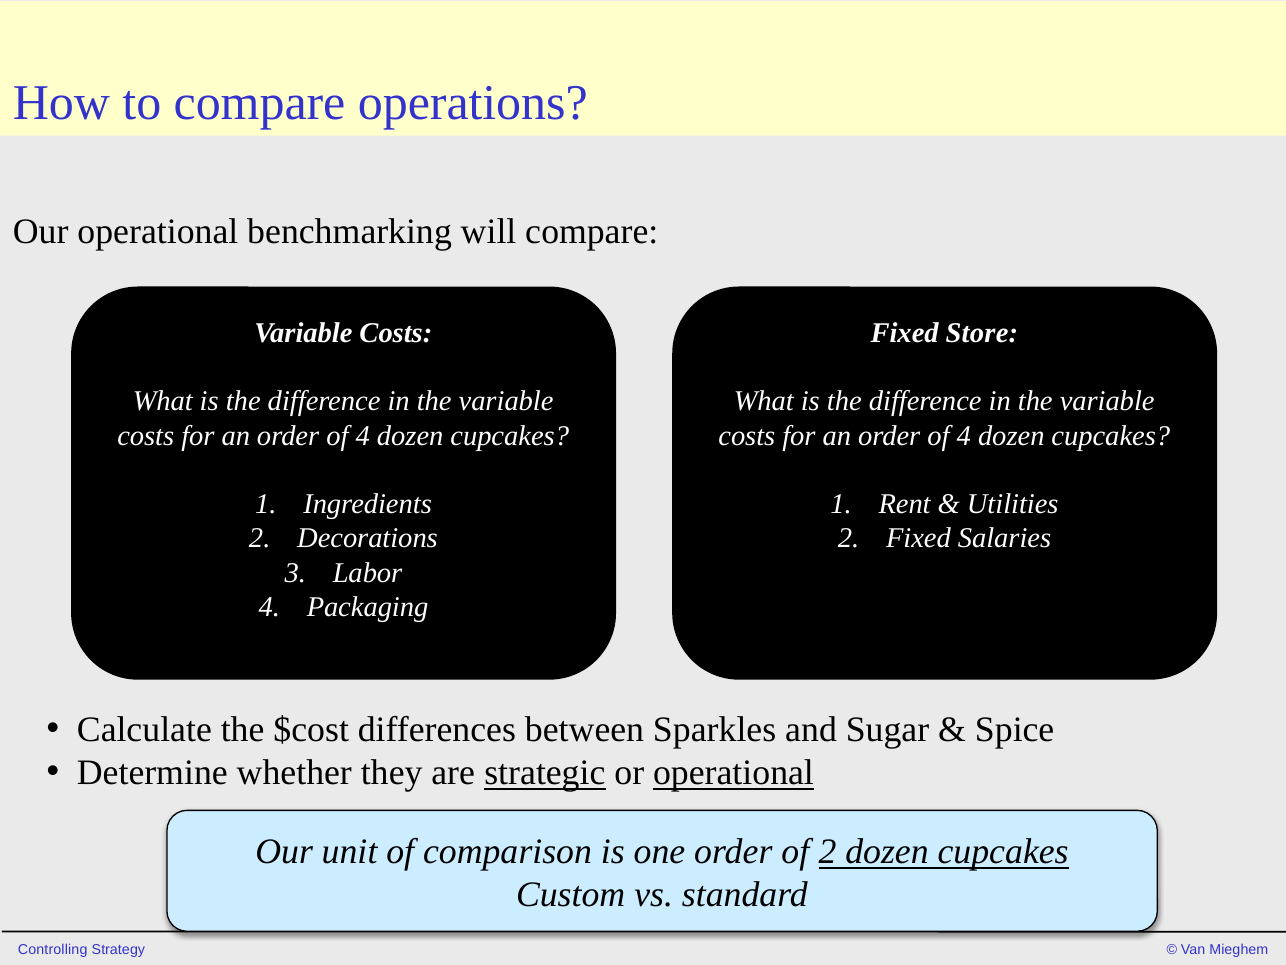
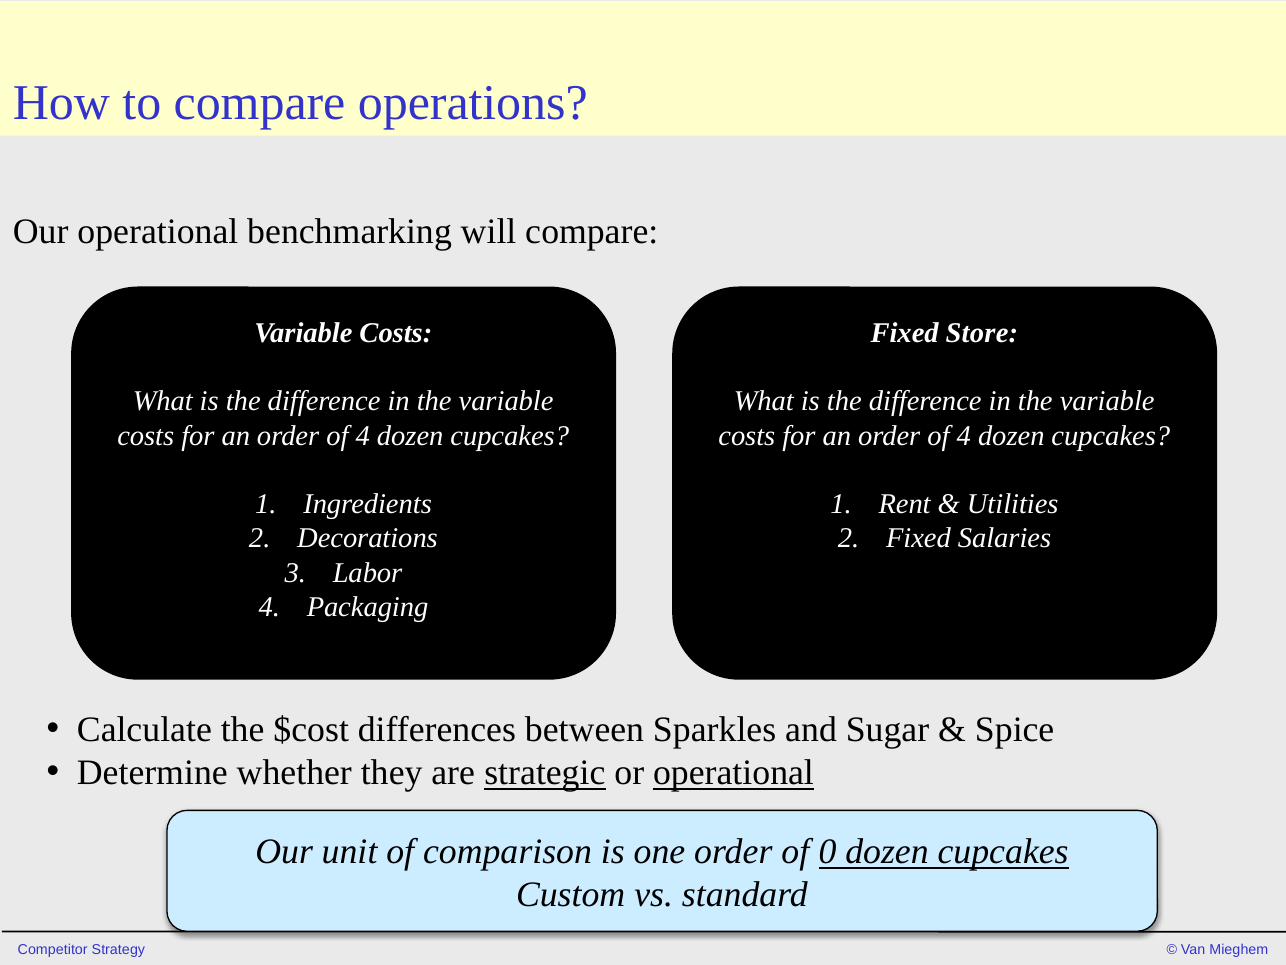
of 2: 2 -> 0
Controlling: Controlling -> Competitor
